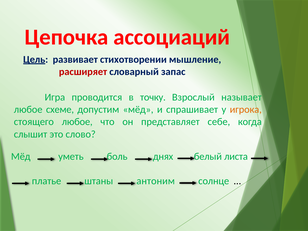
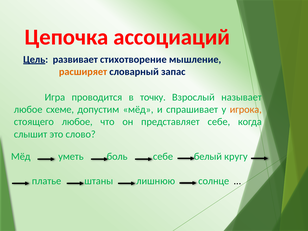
стихотворении: стихотворении -> стихотворение
расширяет colour: red -> orange
боль днях: днях -> себе
листа: листа -> кругу
антоним: антоним -> лишнюю
